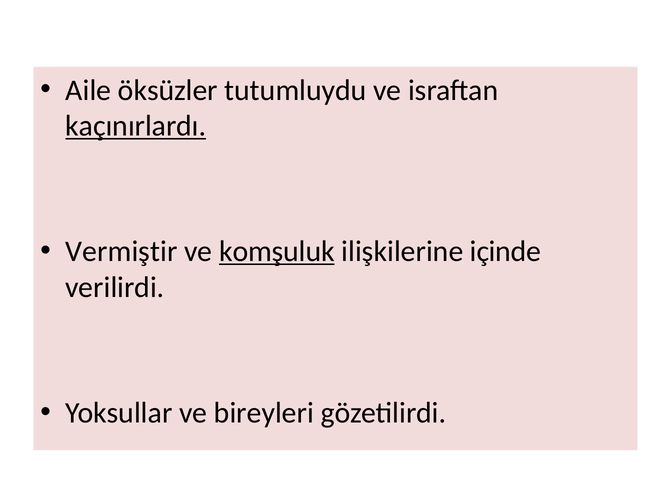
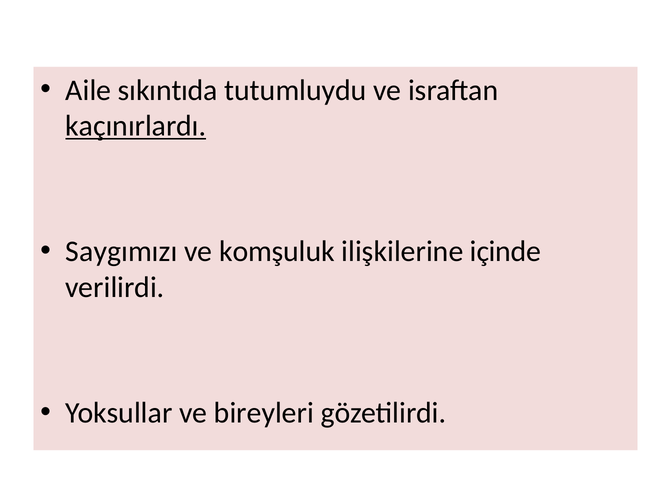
öksüzler: öksüzler -> sıkıntıda
Vermiştir: Vermiştir -> Saygımızı
komşuluk underline: present -> none
